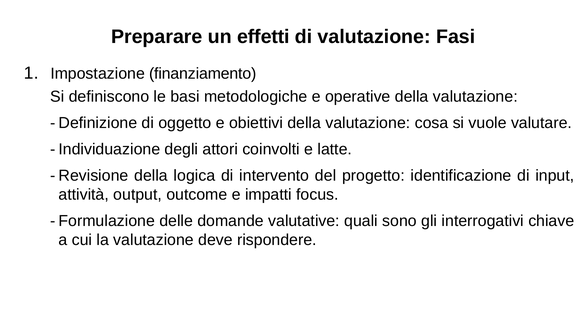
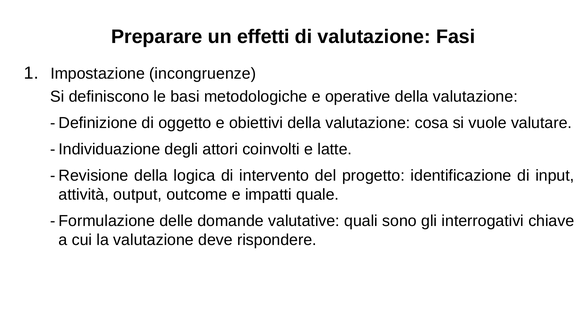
finanziamento: finanziamento -> incongruenze
focus: focus -> quale
